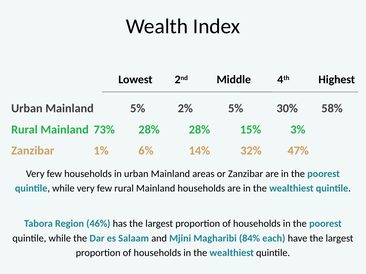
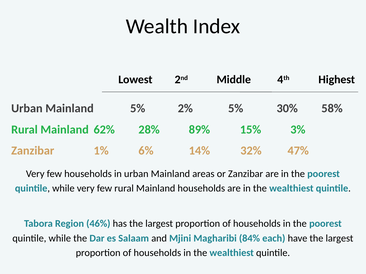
73%: 73% -> 62%
28% 28%: 28% -> 89%
